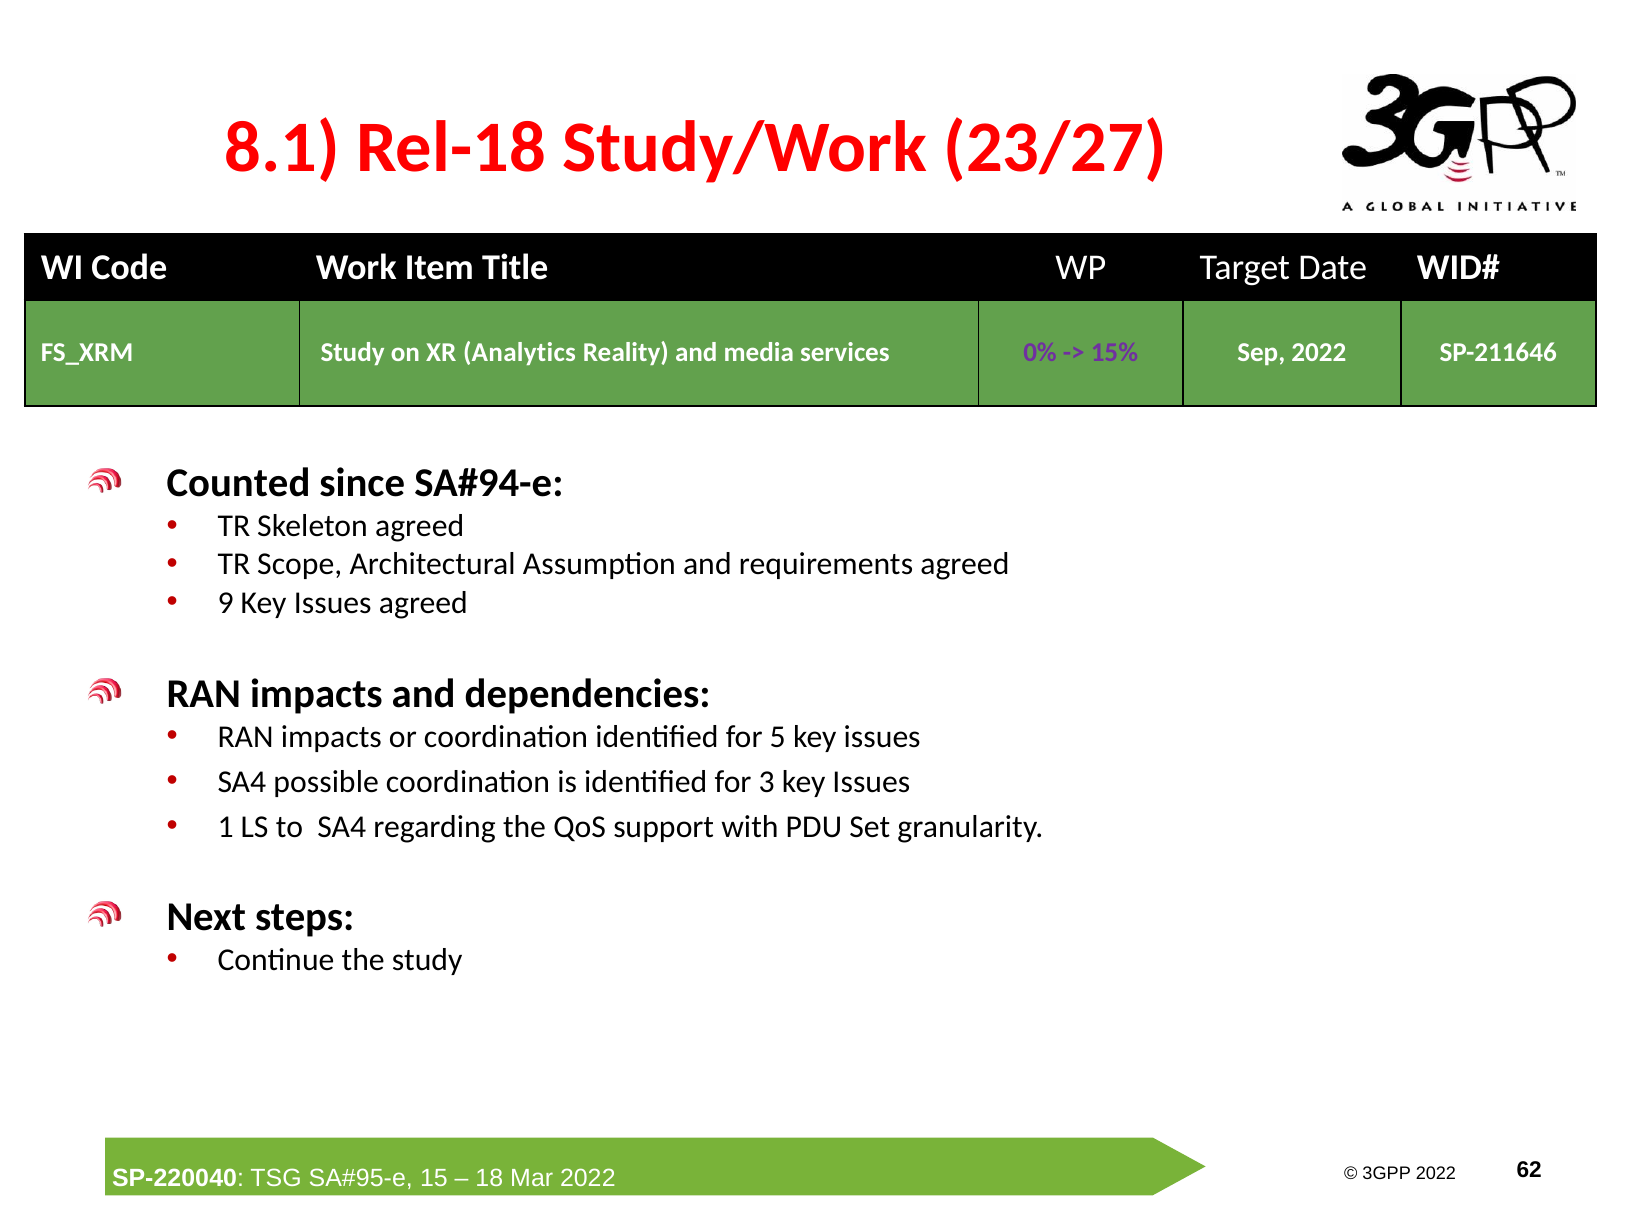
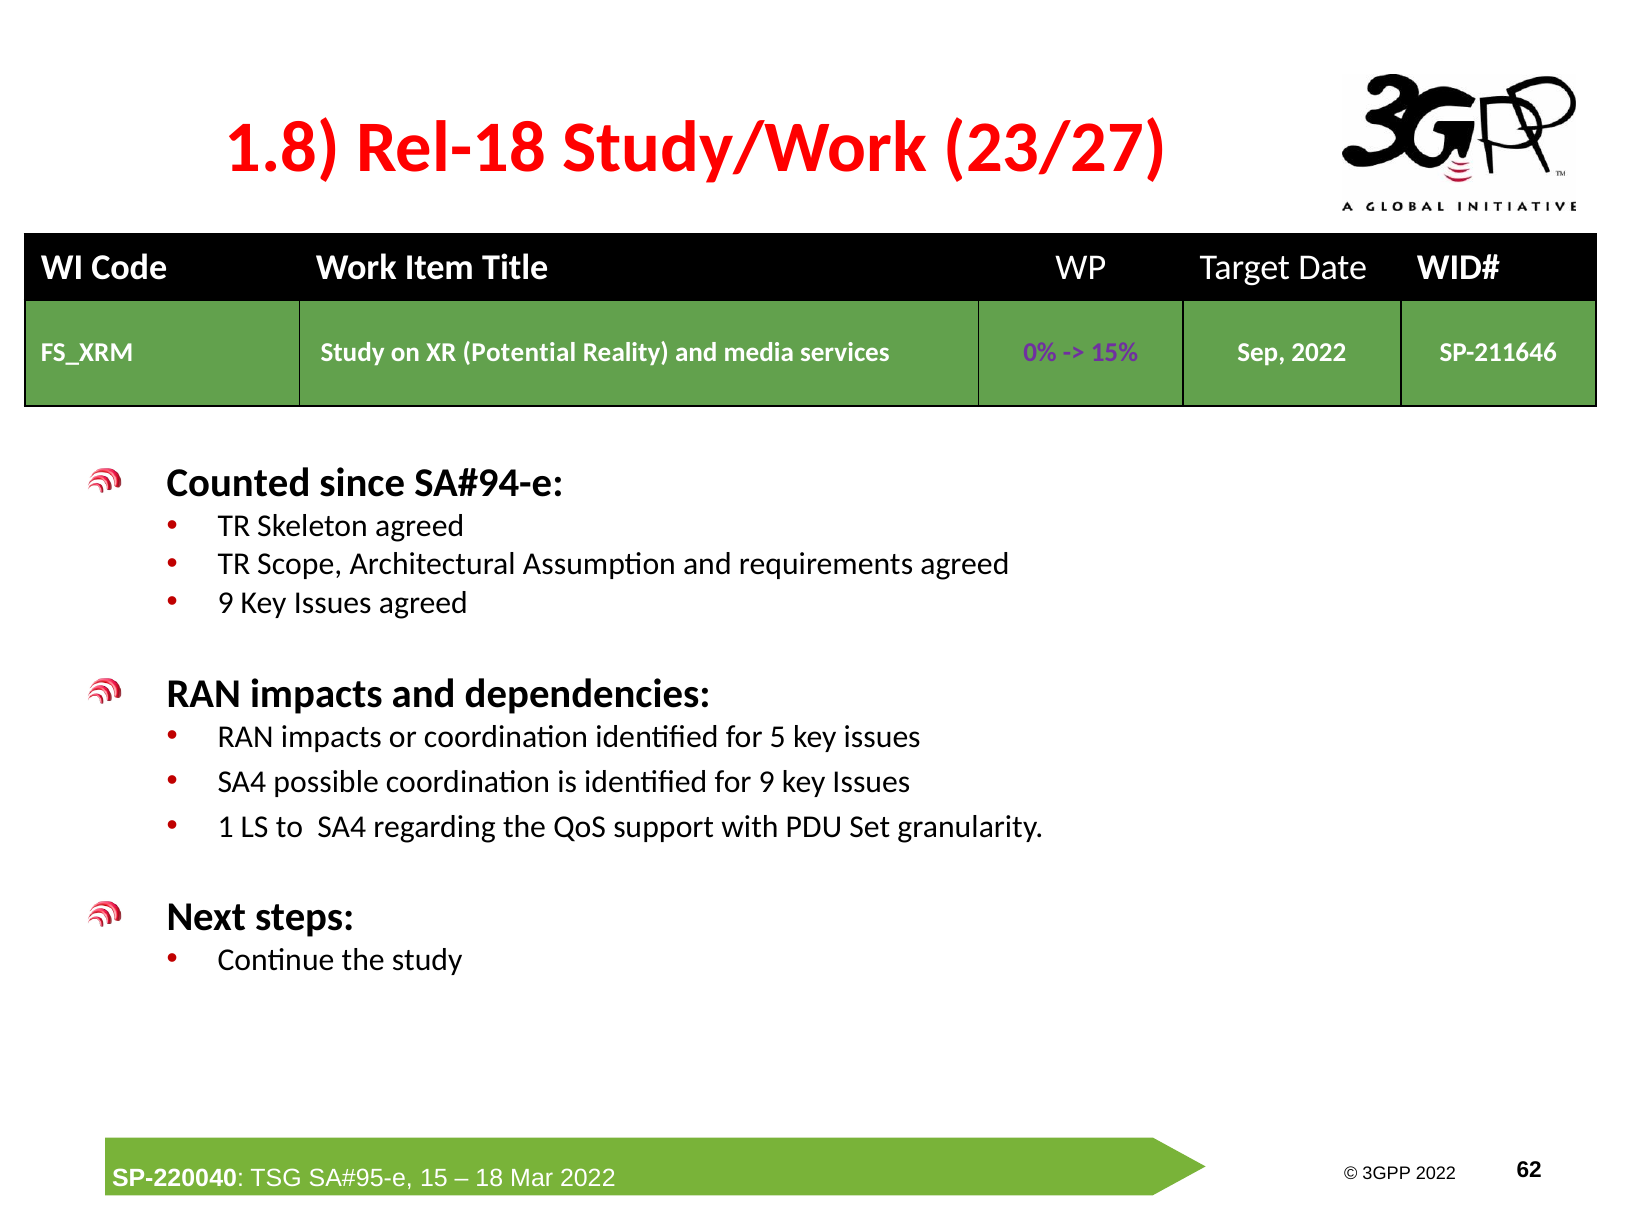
8.1: 8.1 -> 1.8
Analytics: Analytics -> Potential
for 3: 3 -> 9
